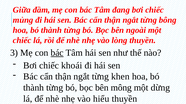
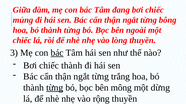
chiếc khoái: khoái -> thành
khen: khen -> trắng
từng at (55, 88) underline: none -> present
hiểu: hiểu -> rộng
